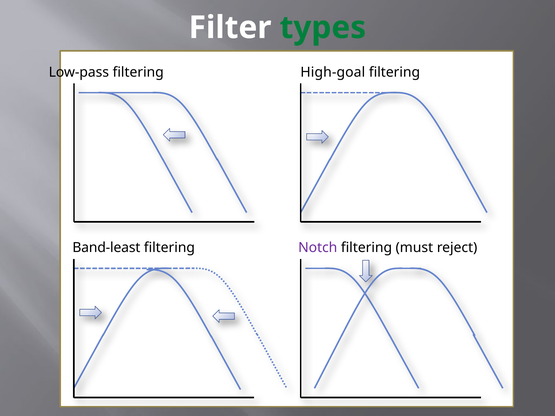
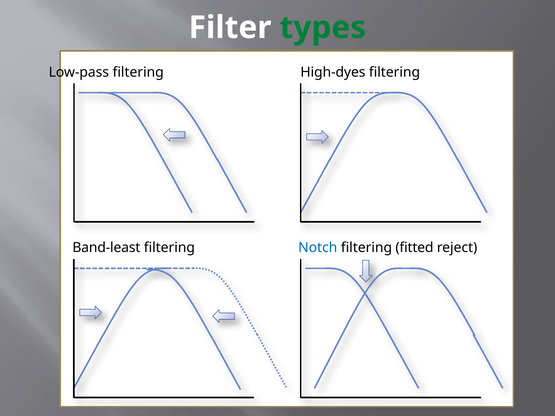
High-goal: High-goal -> High-dyes
Notch colour: purple -> blue
must: must -> fitted
